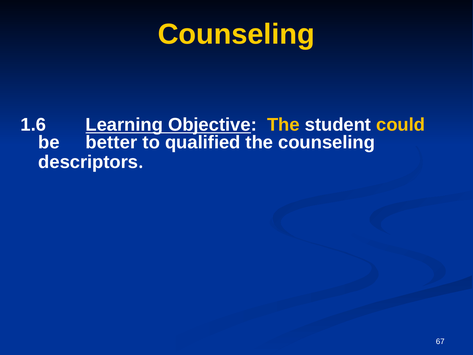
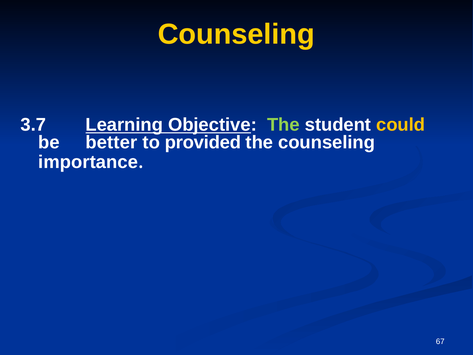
1.6: 1.6 -> 3.7
The at (283, 125) colour: yellow -> light green
qualified: qualified -> provided
descriptors: descriptors -> importance
